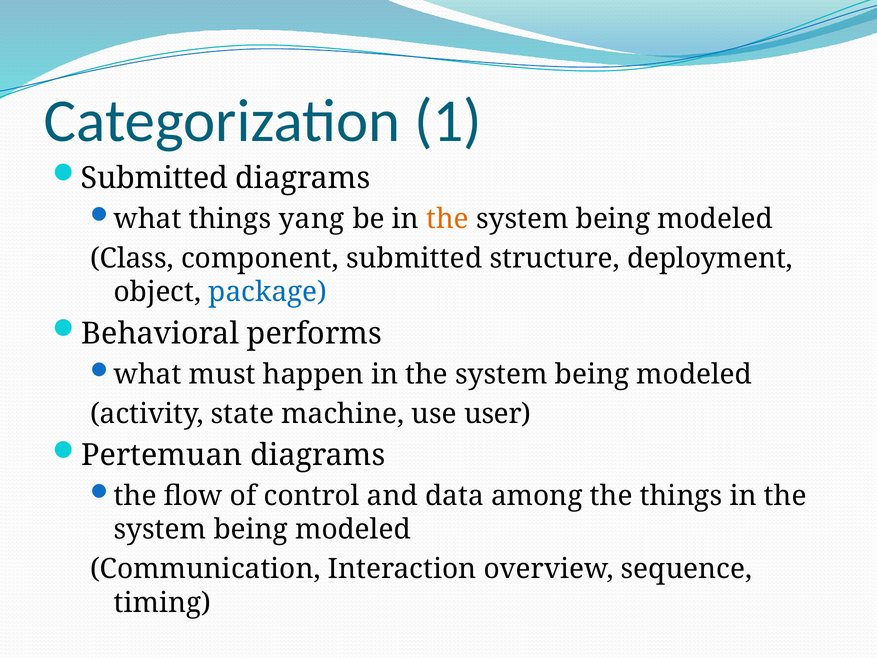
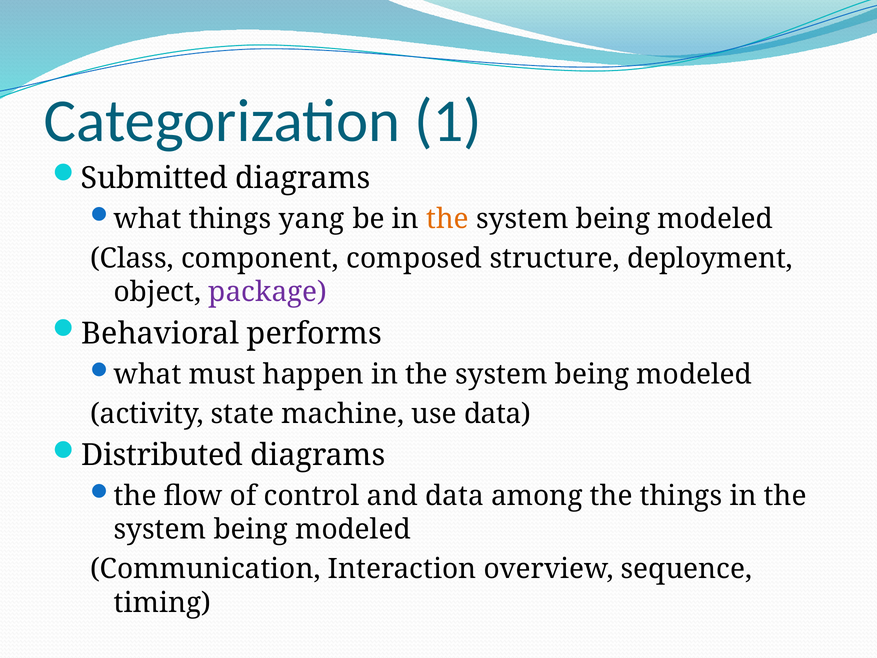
component submitted: submitted -> composed
package colour: blue -> purple
use user: user -> data
Pertemuan: Pertemuan -> Distributed
